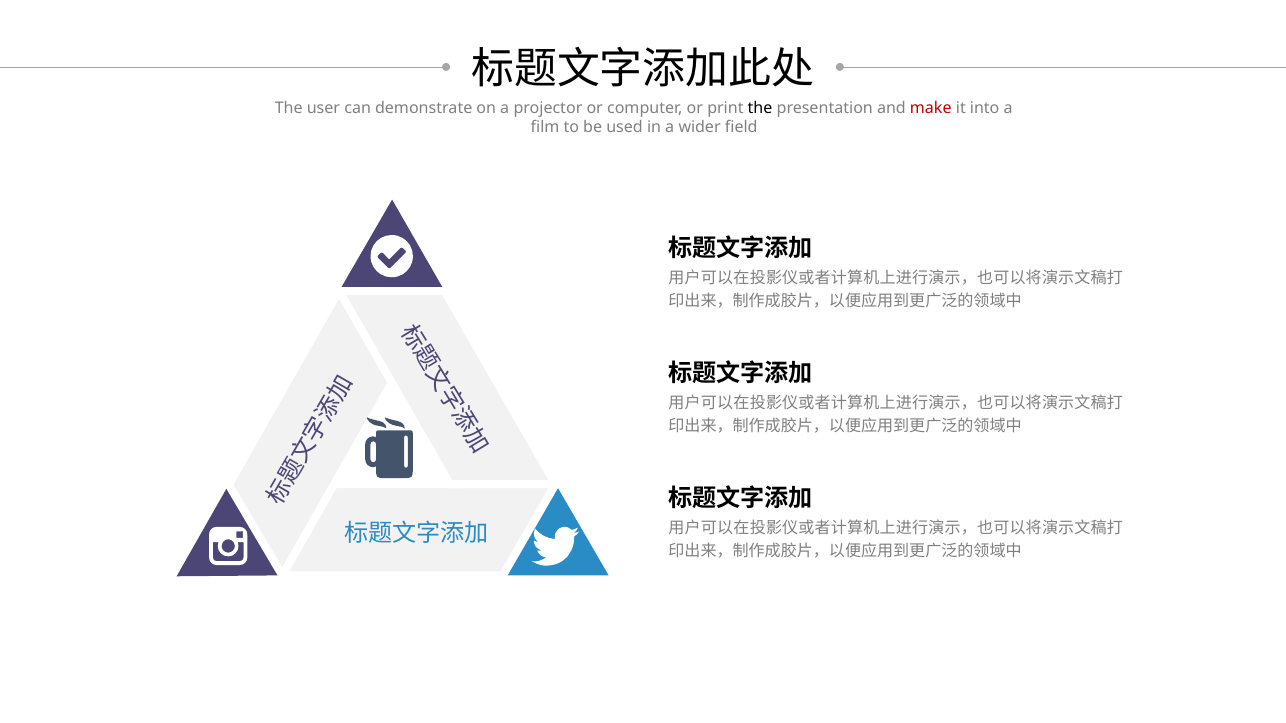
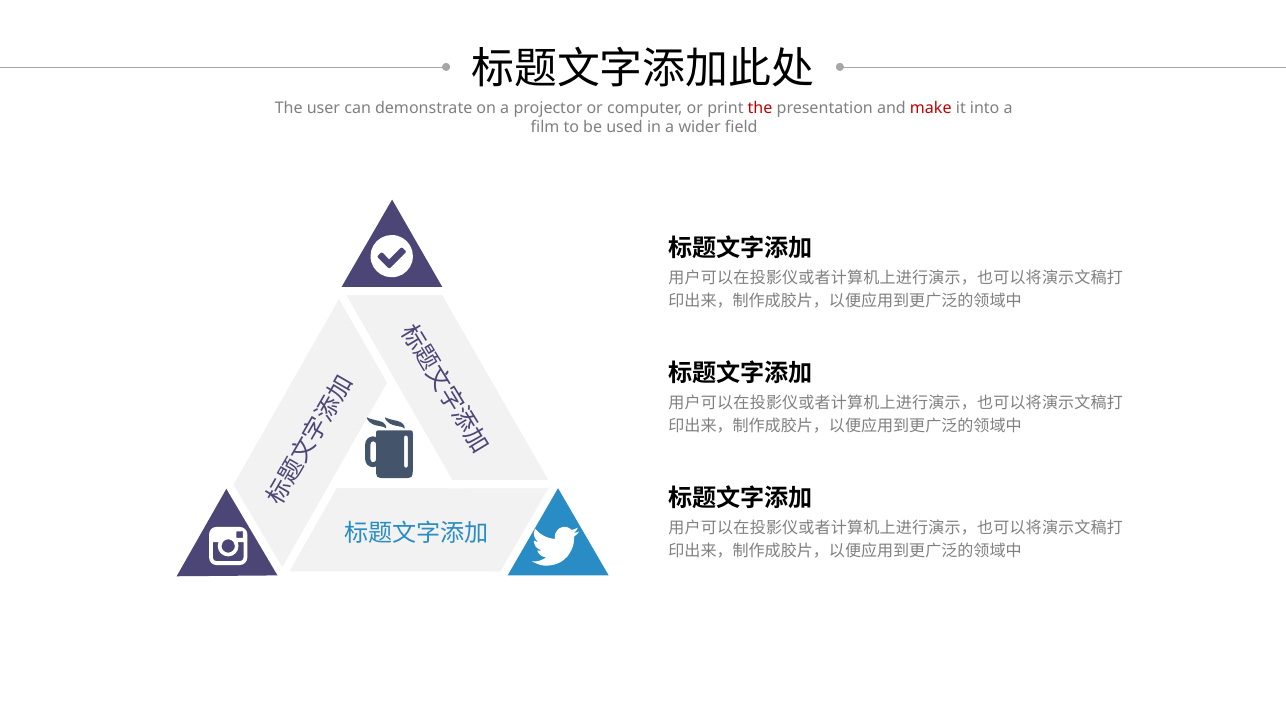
the at (760, 108) colour: black -> red
